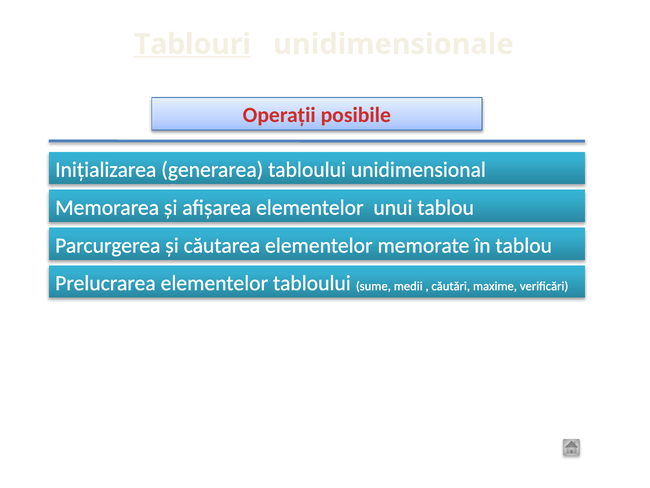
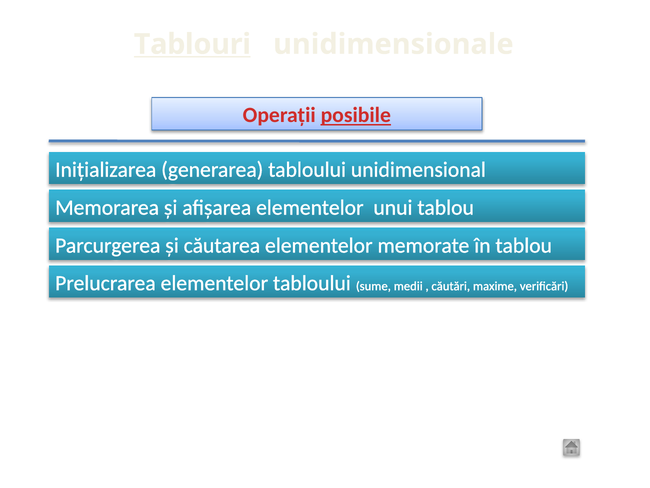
posibile underline: none -> present
